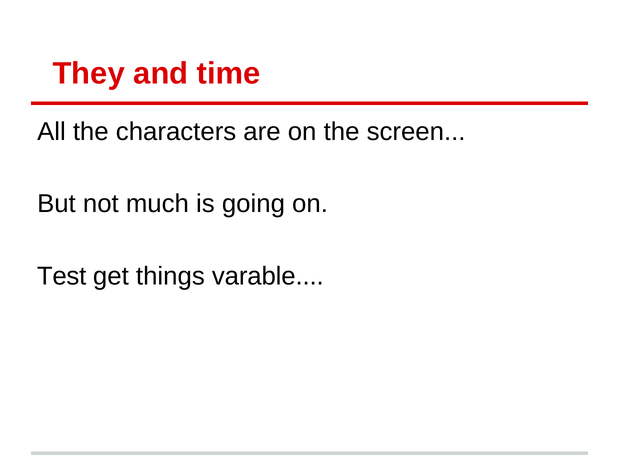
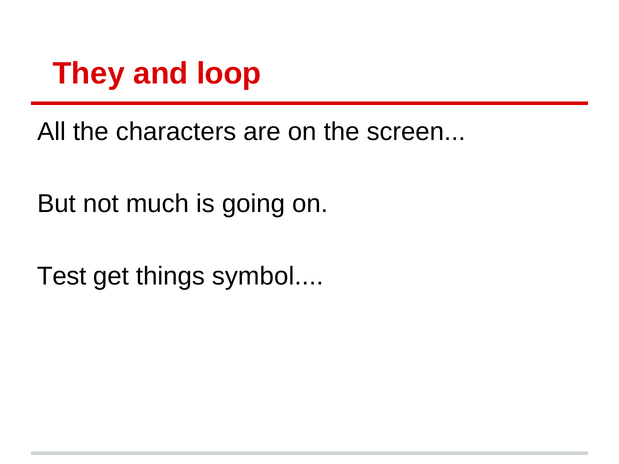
time: time -> loop
varable: varable -> symbol
